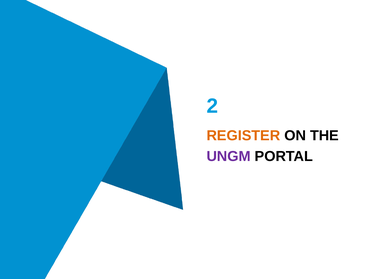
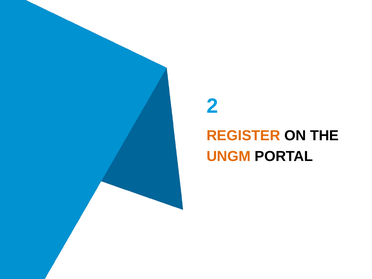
UNGM colour: purple -> orange
